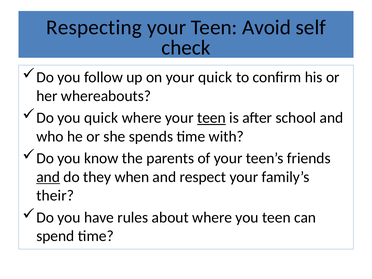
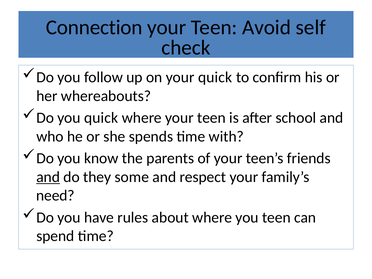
Respecting: Respecting -> Connection
teen at (211, 118) underline: present -> none
when: when -> some
their: their -> need
